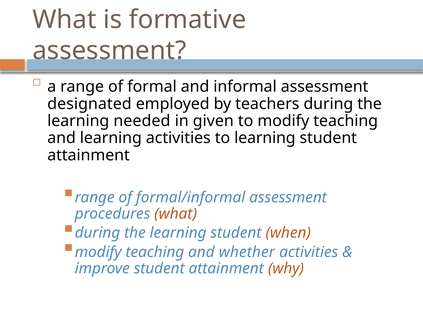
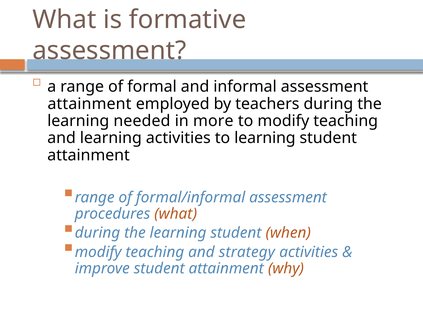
designated at (89, 104): designated -> attainment
given: given -> more
whether: whether -> strategy
